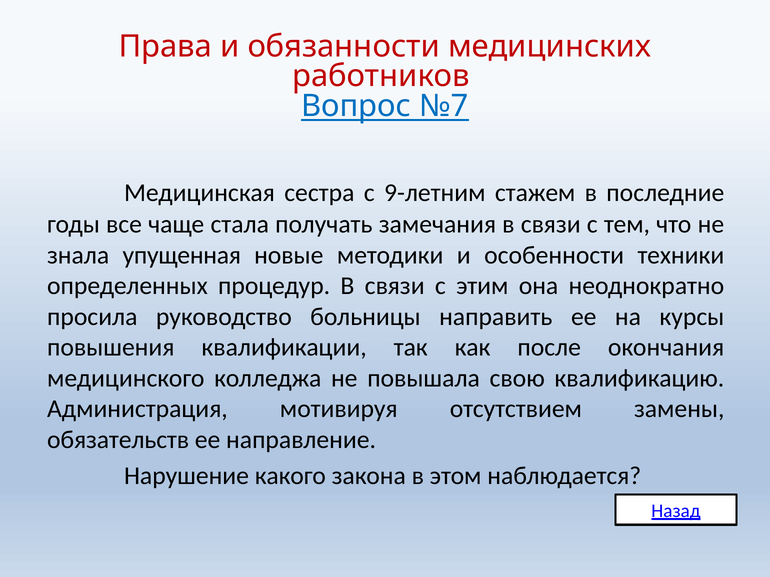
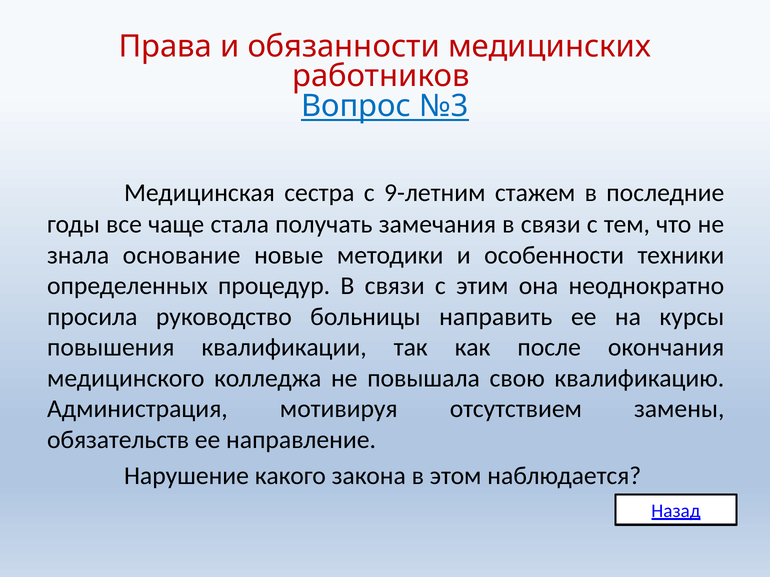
№7: №7 -> №3
упущенная: упущенная -> основание
